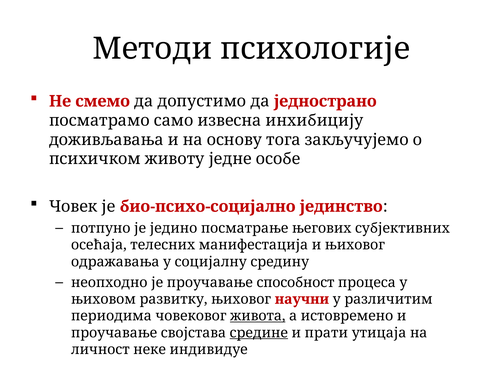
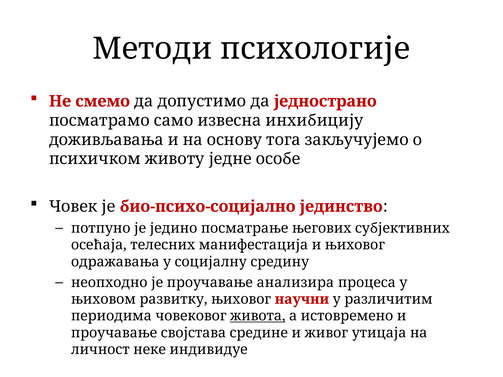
способност: способност -> анализира
средине underline: present -> none
прати: прати -> живог
